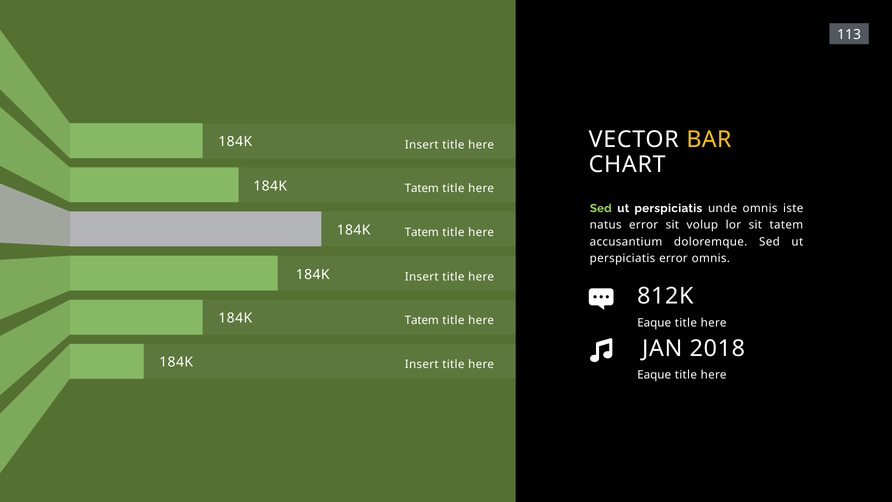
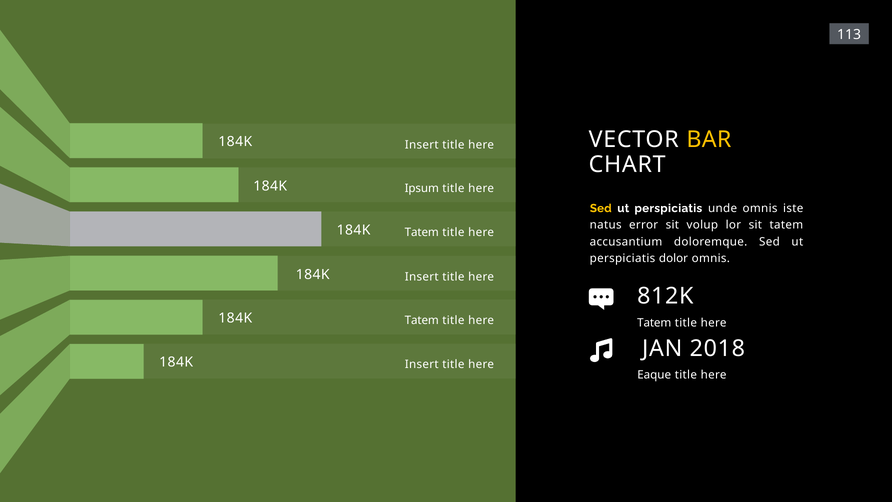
Tatem at (422, 188): Tatem -> Ipsum
Sed at (601, 208) colour: light green -> yellow
perspiciatis error: error -> dolor
Eaque at (654, 323): Eaque -> Tatem
